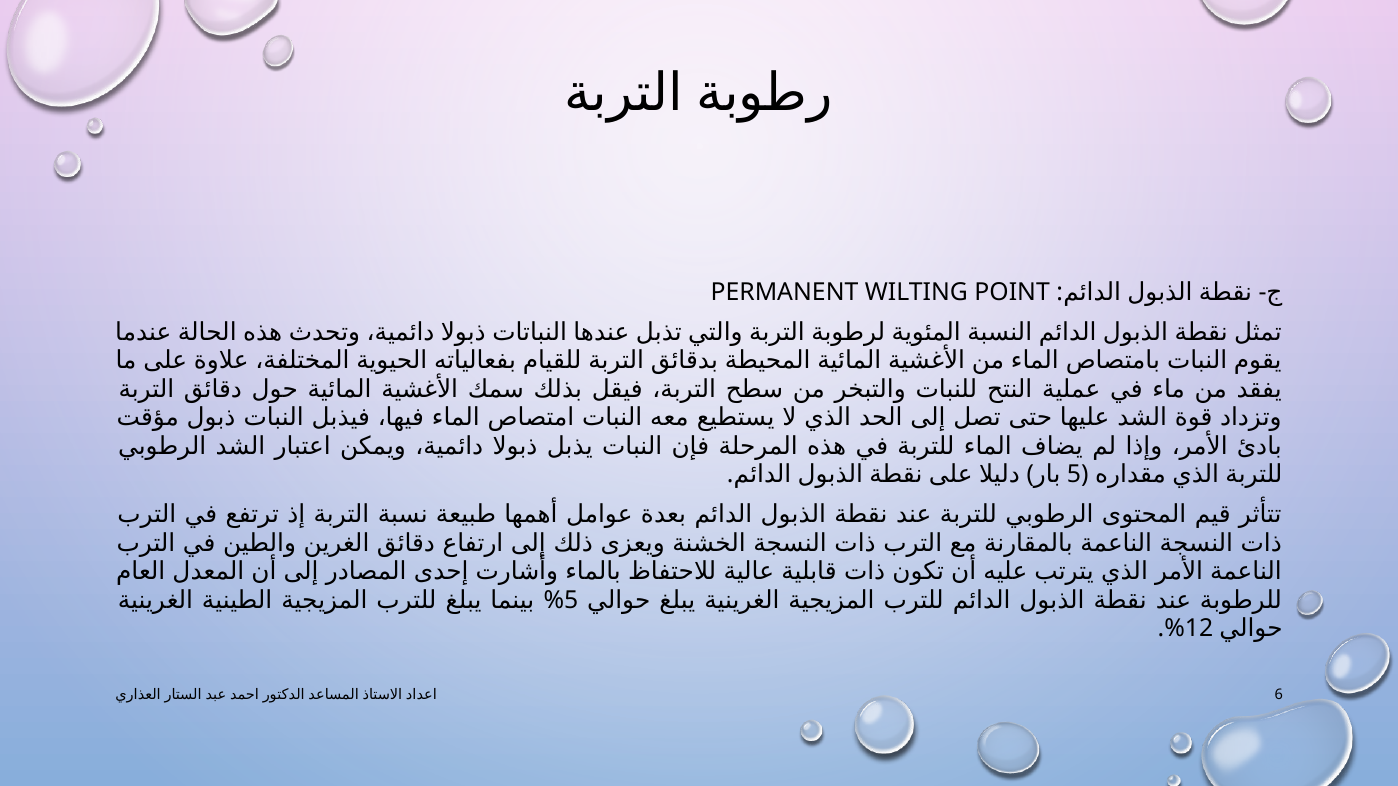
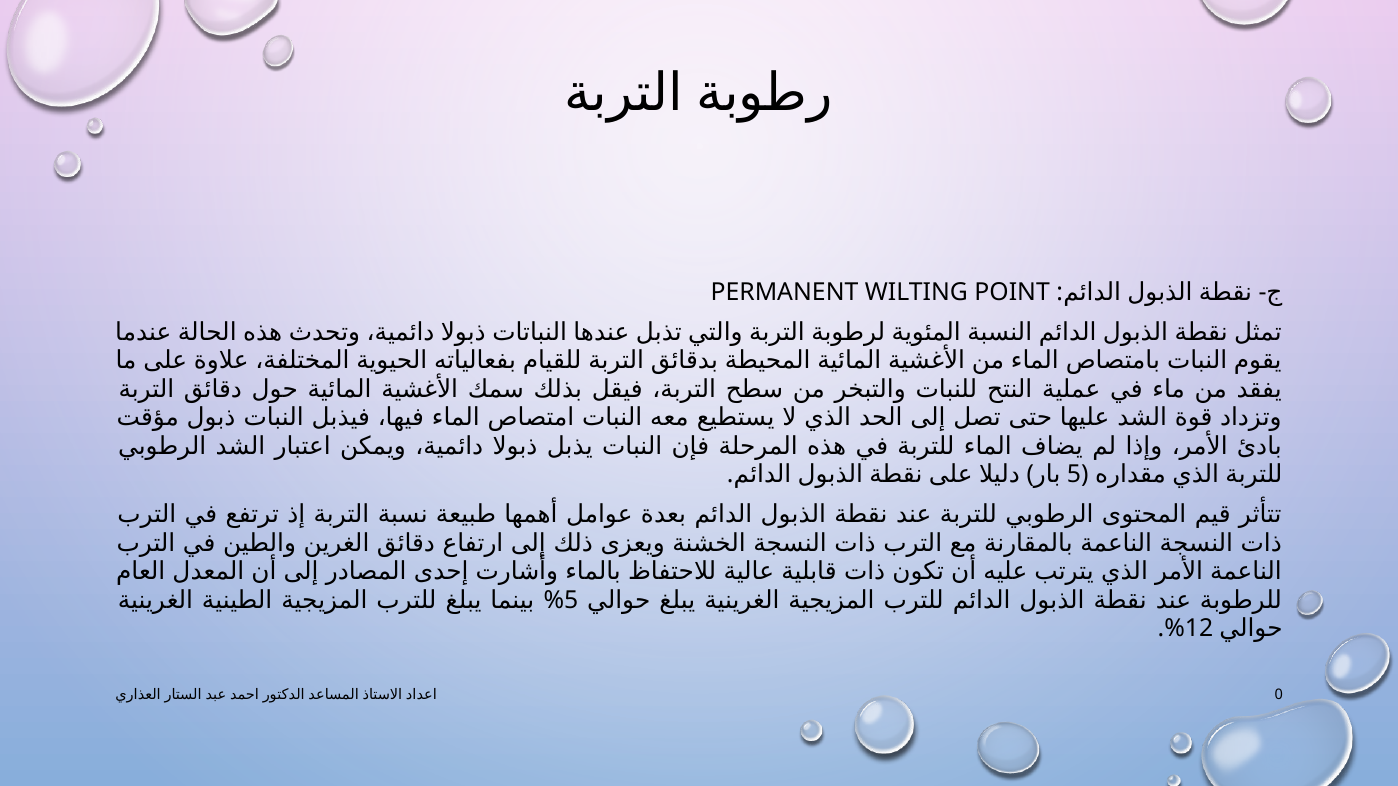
6: 6 -> 0
